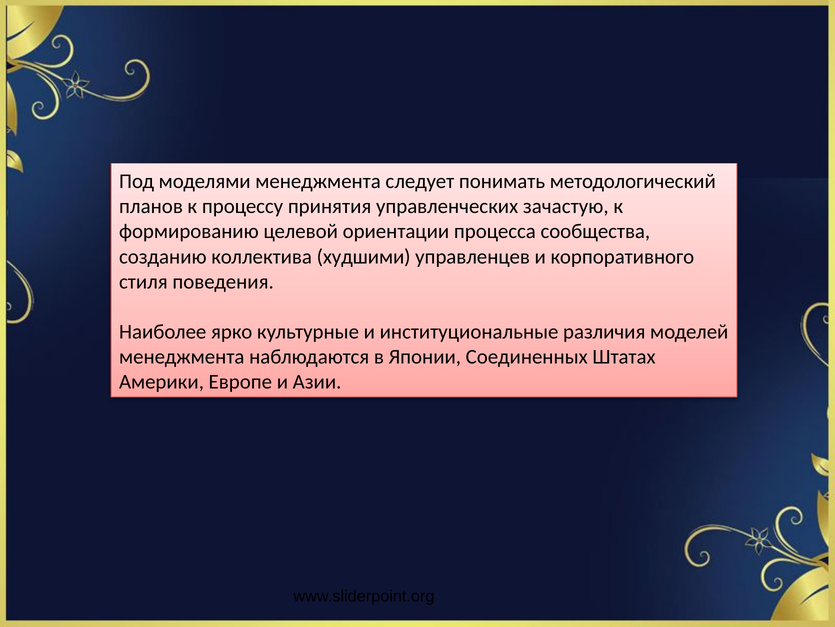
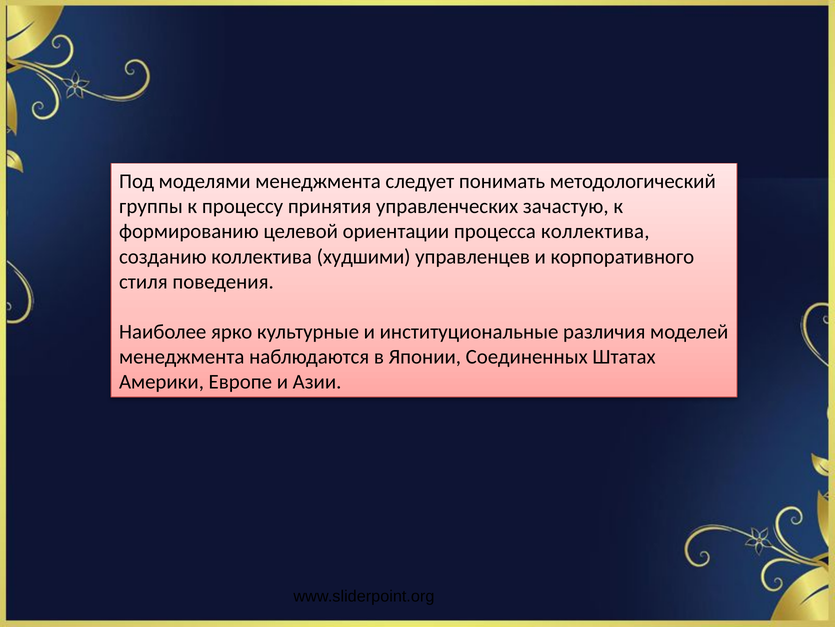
планов: планов -> группы
процесса сообщества: сообщества -> коллектива
